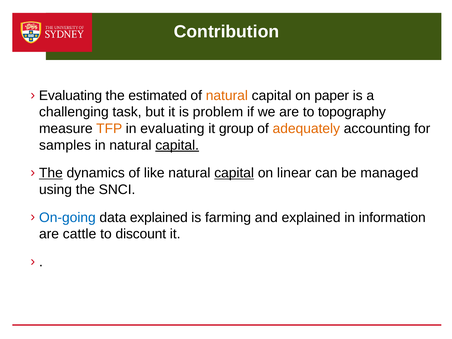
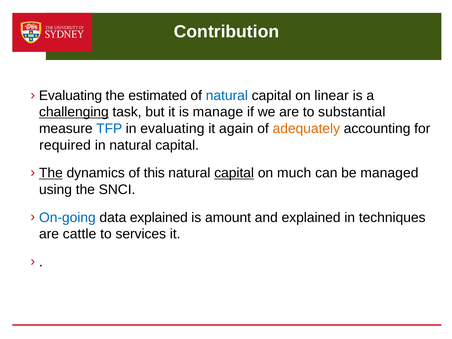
natural at (227, 96) colour: orange -> blue
paper: paper -> linear
challenging underline: none -> present
problem: problem -> manage
topography: topography -> substantial
TFP colour: orange -> blue
group: group -> again
samples: samples -> required
capital at (177, 145) underline: present -> none
like: like -> this
linear: linear -> much
farming: farming -> amount
information: information -> techniques
discount: discount -> services
